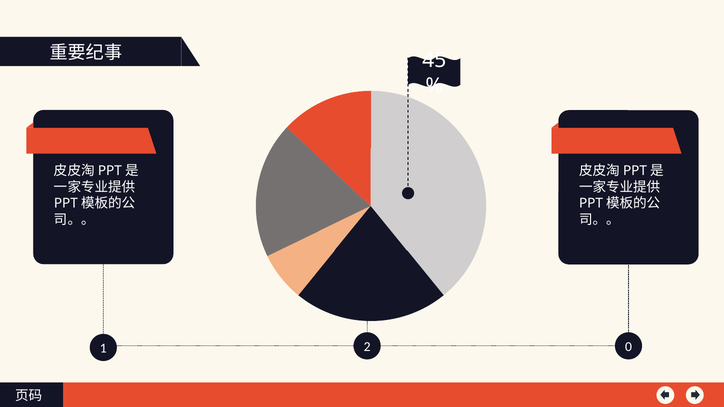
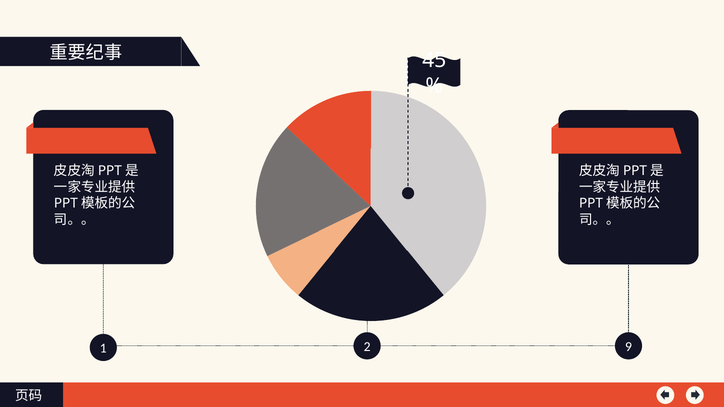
0: 0 -> 9
